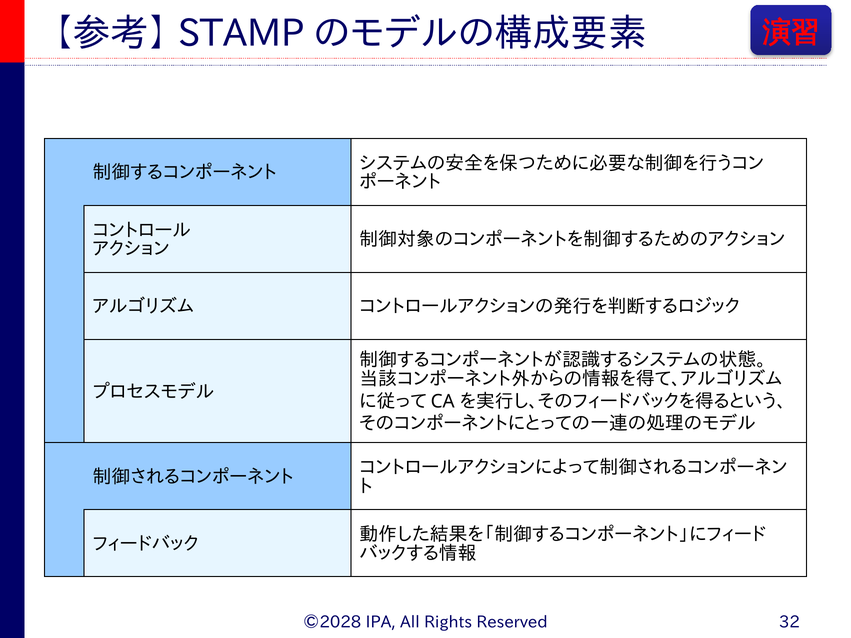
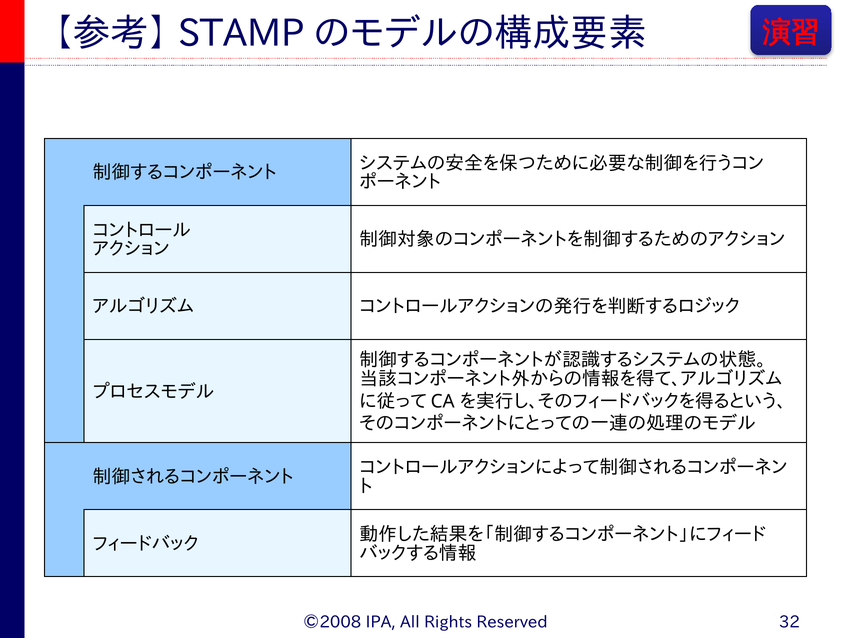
©2028: ©2028 -> ©2008
